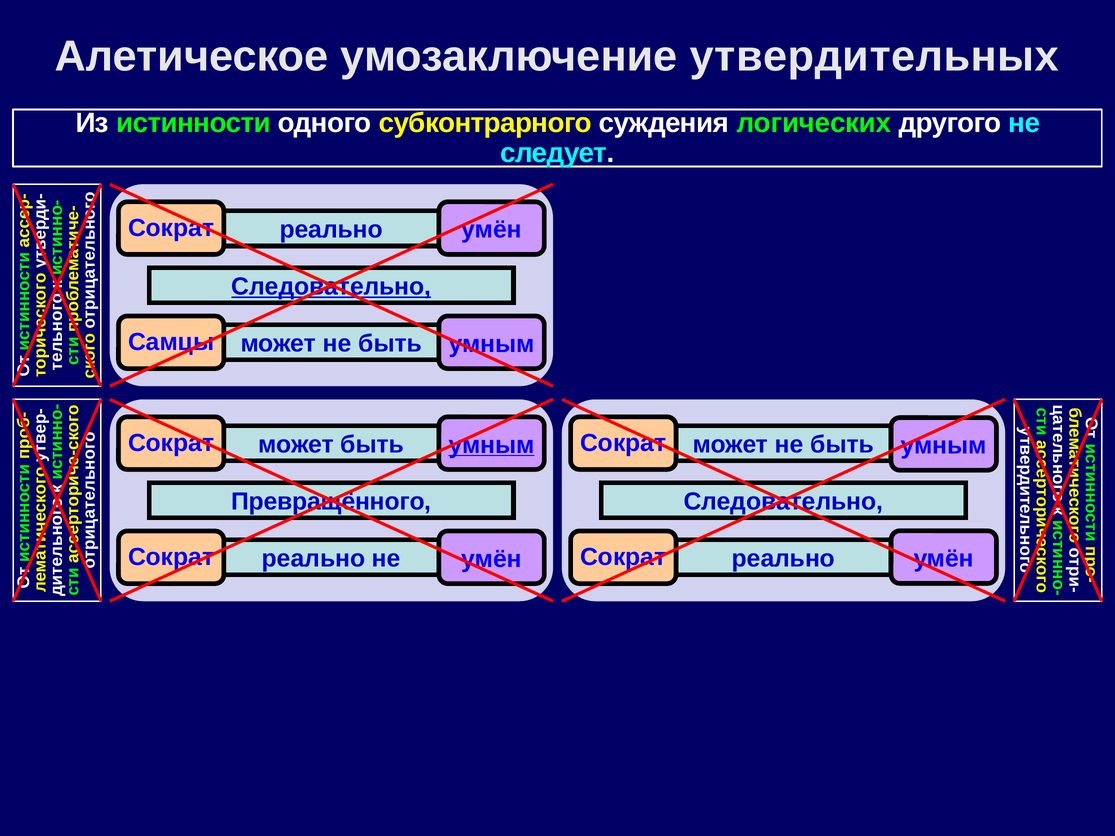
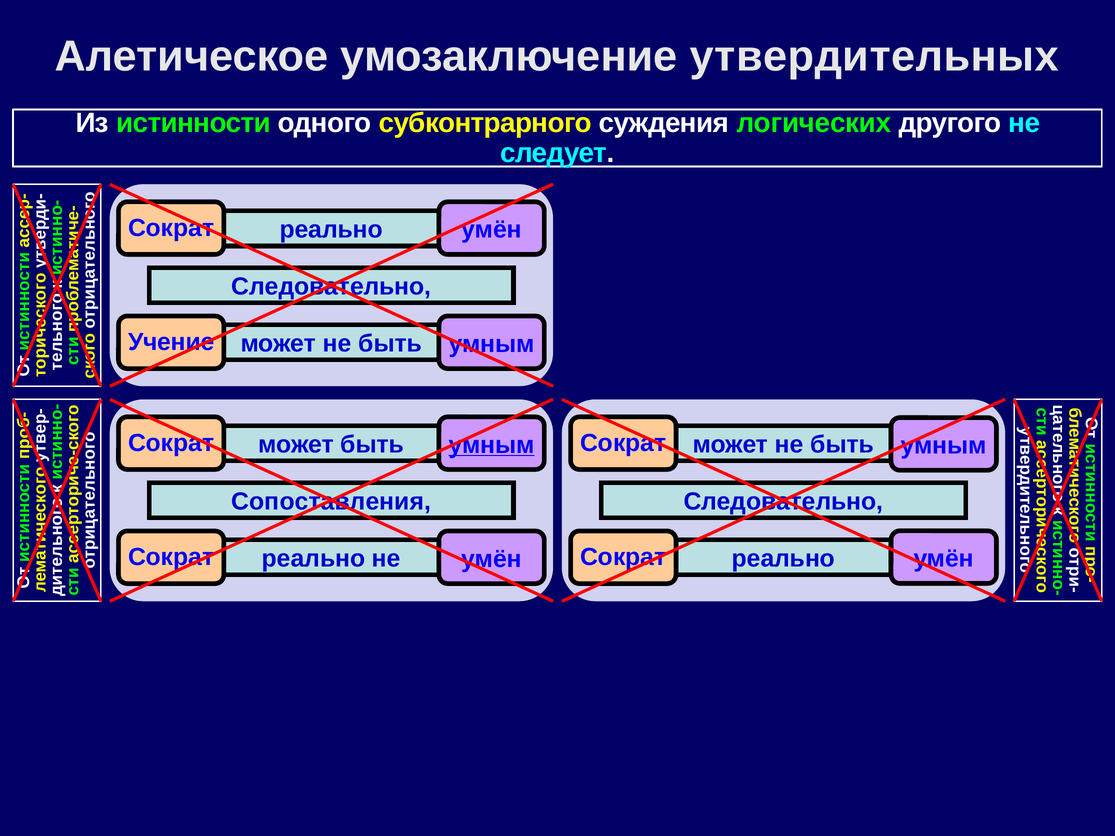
Следовательно at (331, 287) underline: present -> none
Самцы: Самцы -> Учение
Превращённого: Превращённого -> Сопоставления
